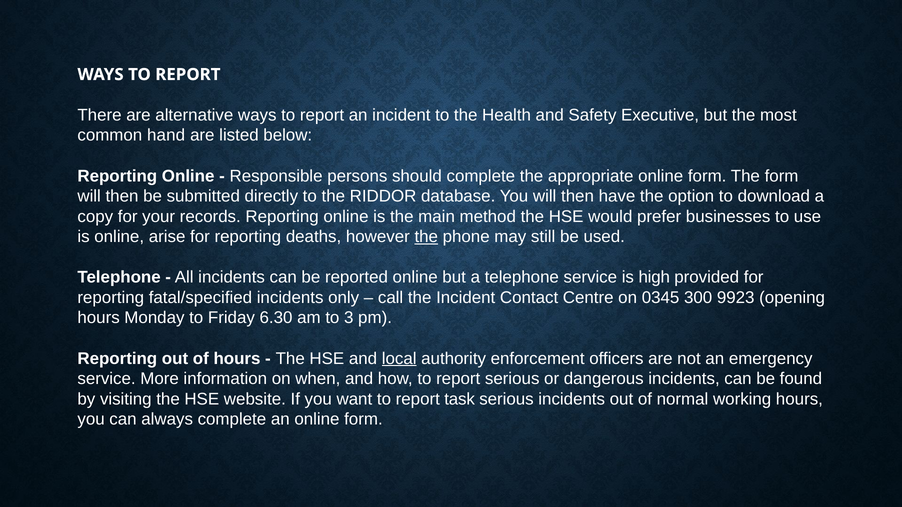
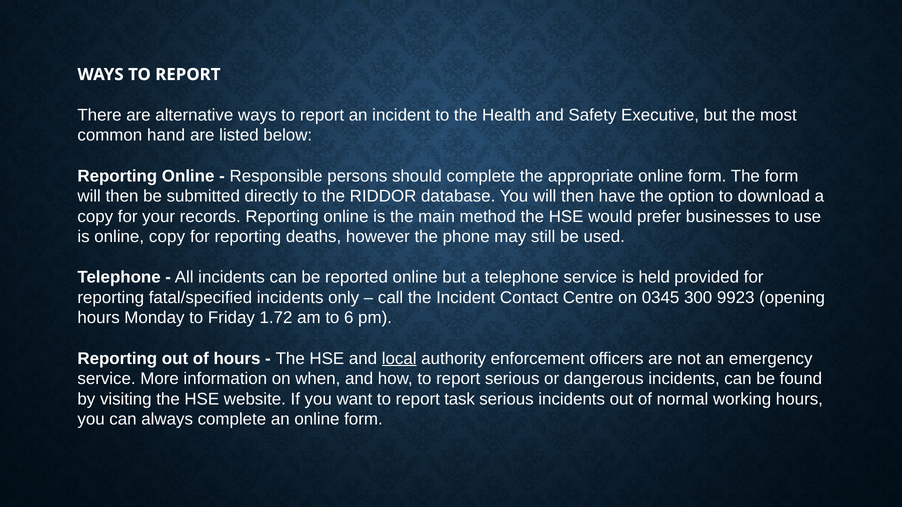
online arise: arise -> copy
the at (426, 237) underline: present -> none
high: high -> held
6.30: 6.30 -> 1.72
3: 3 -> 6
